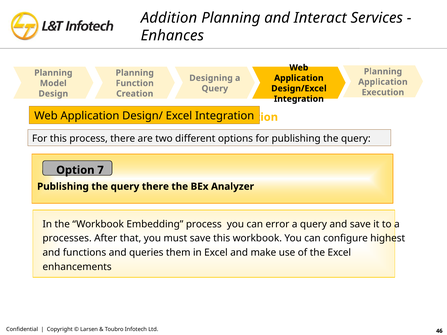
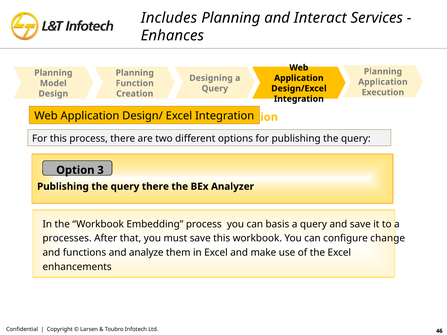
Addition: Addition -> Includes
7: 7 -> 3
error: error -> basis
highest: highest -> change
queries: queries -> analyze
